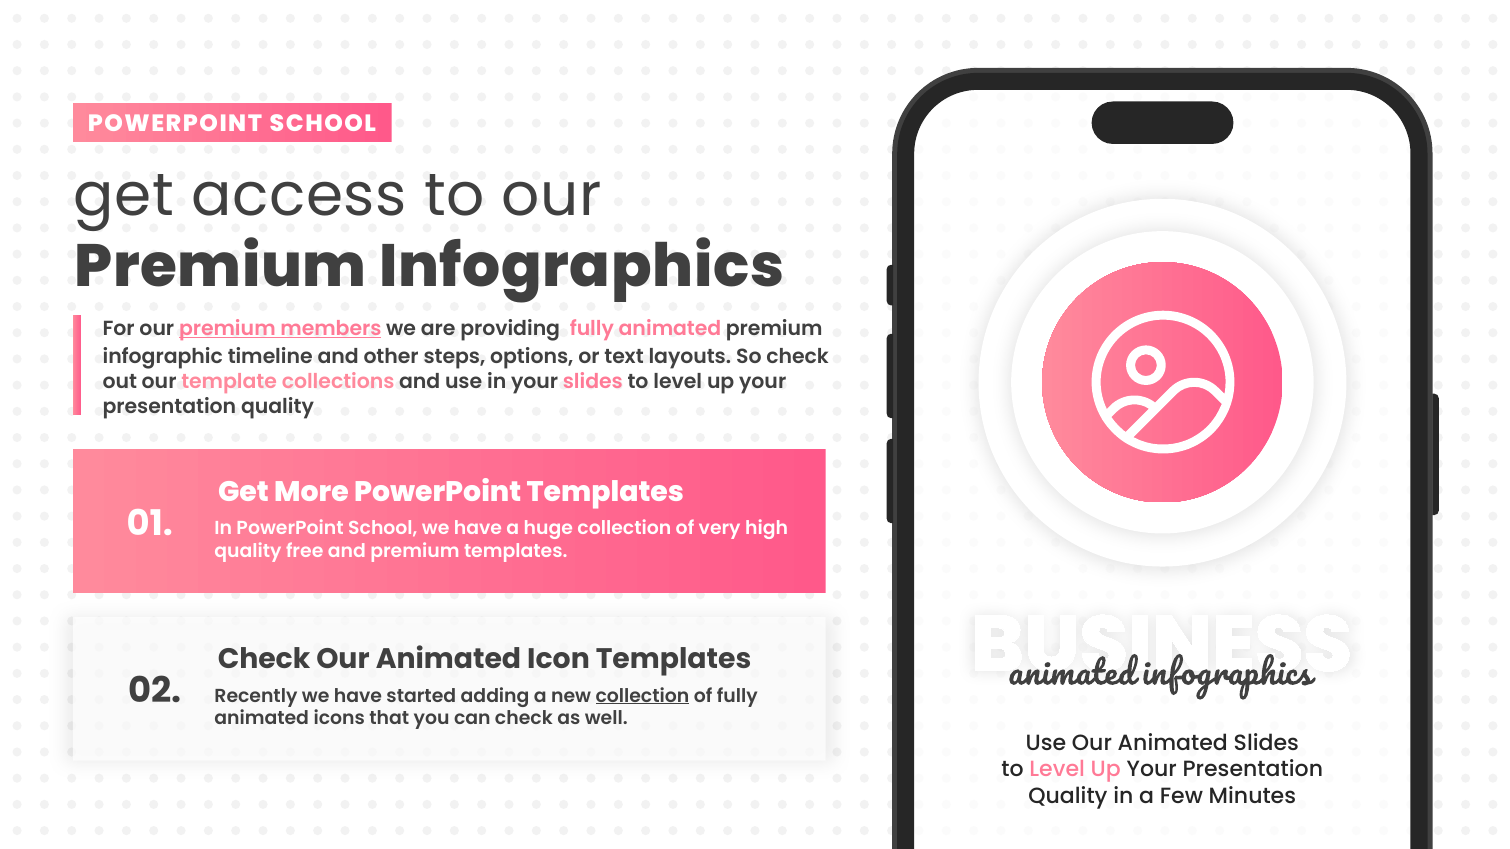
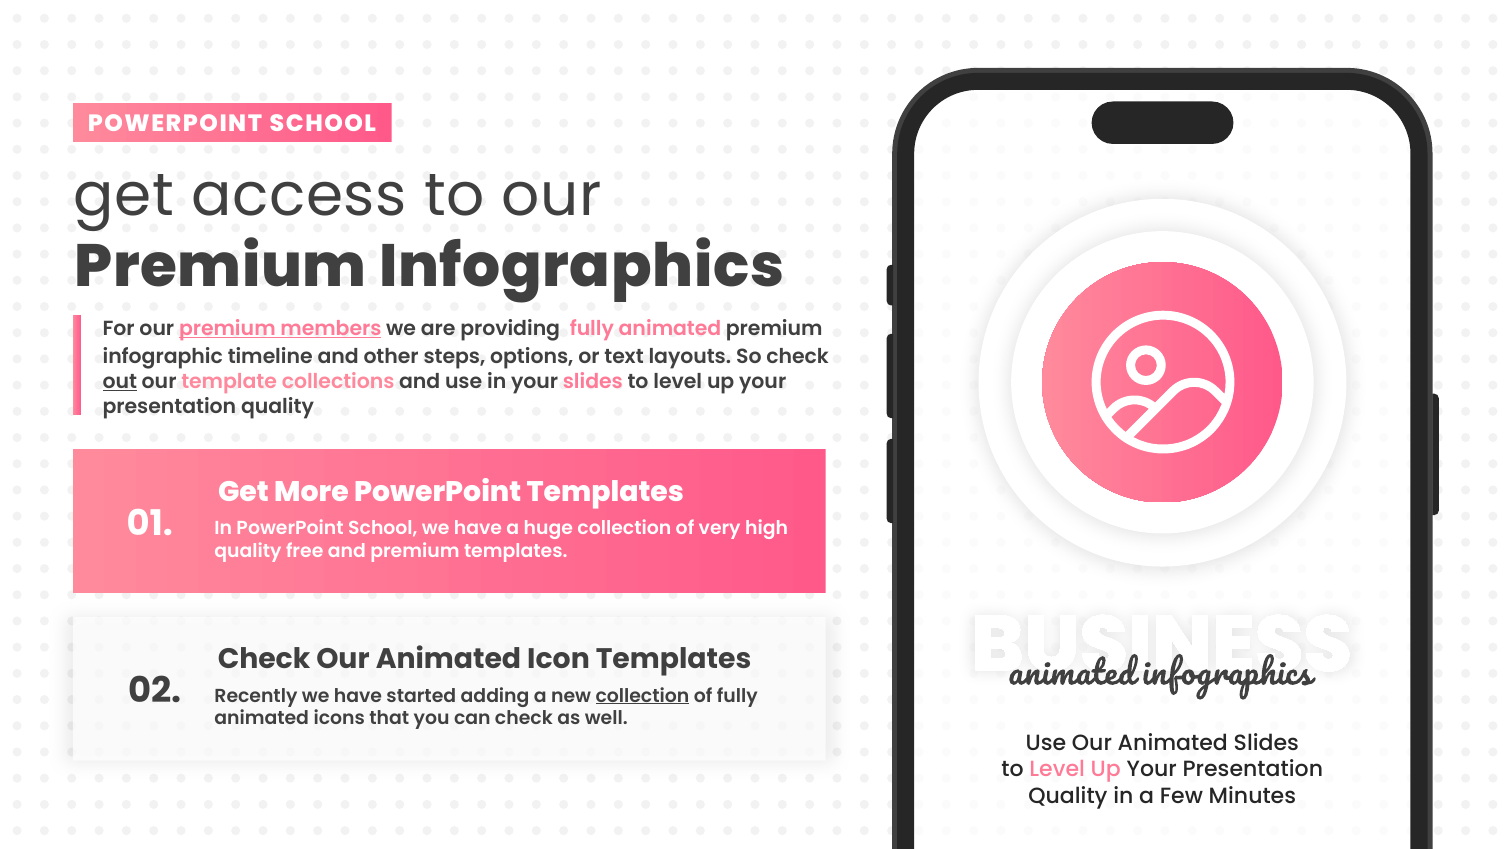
out underline: none -> present
